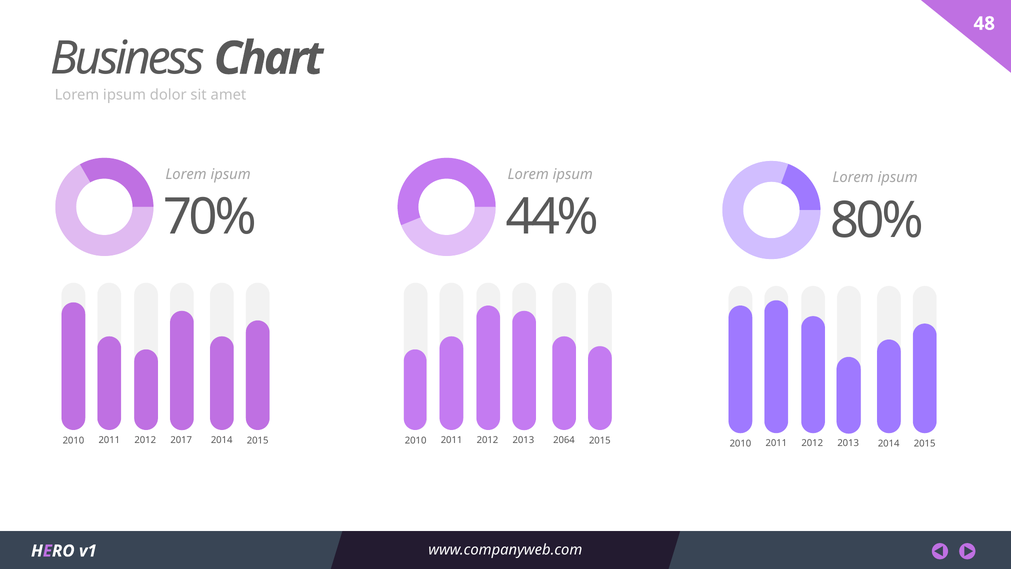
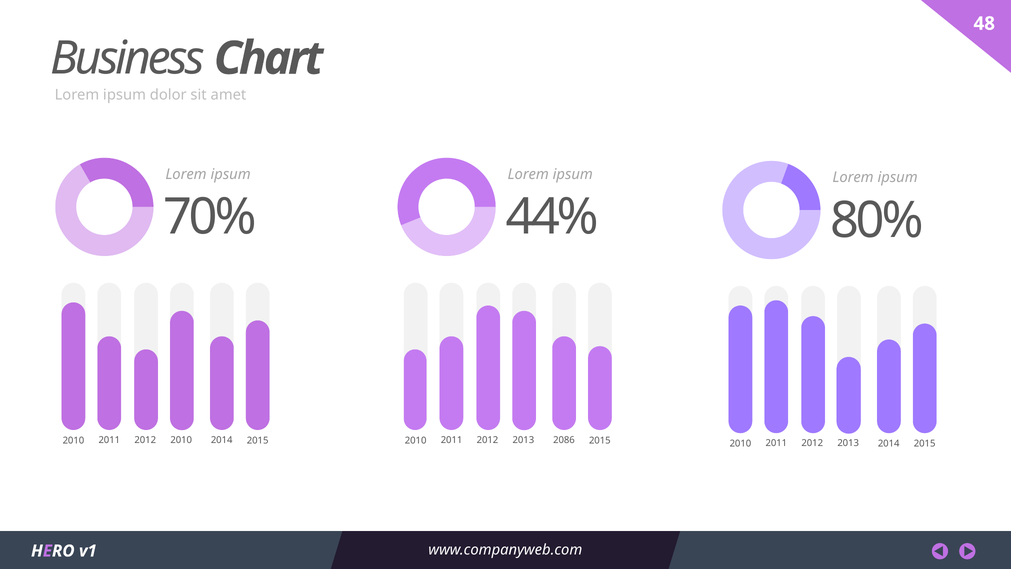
2012 2017: 2017 -> 2010
2064: 2064 -> 2086
